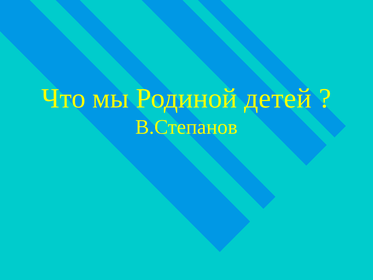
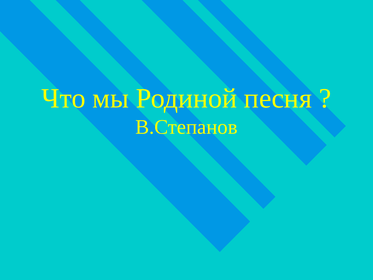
детей: детей -> песня
